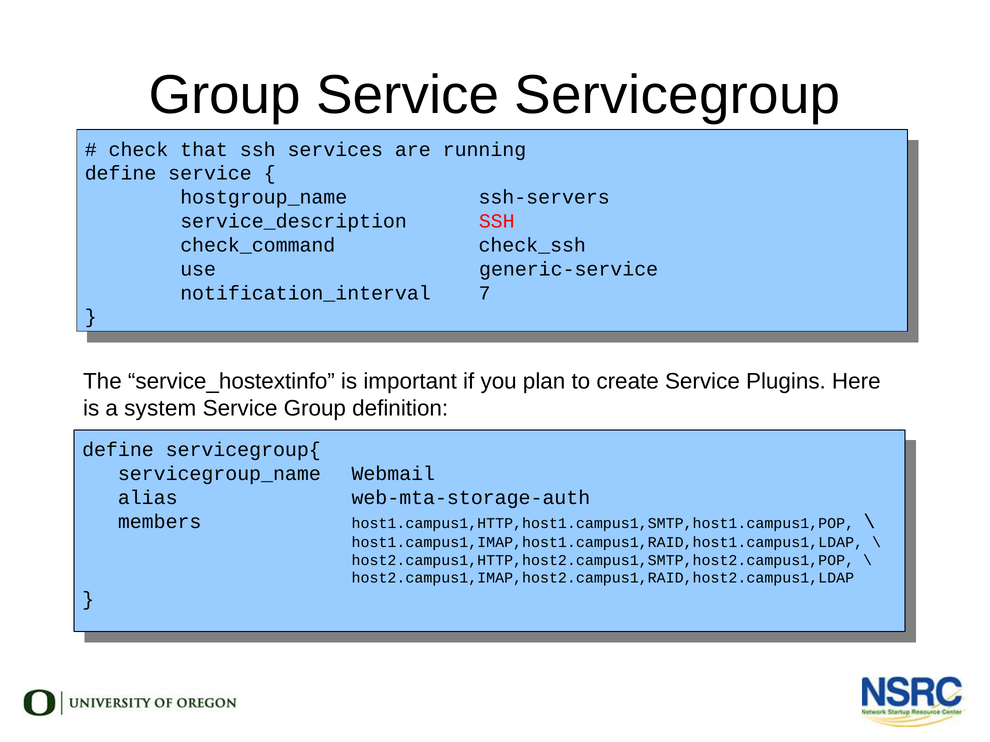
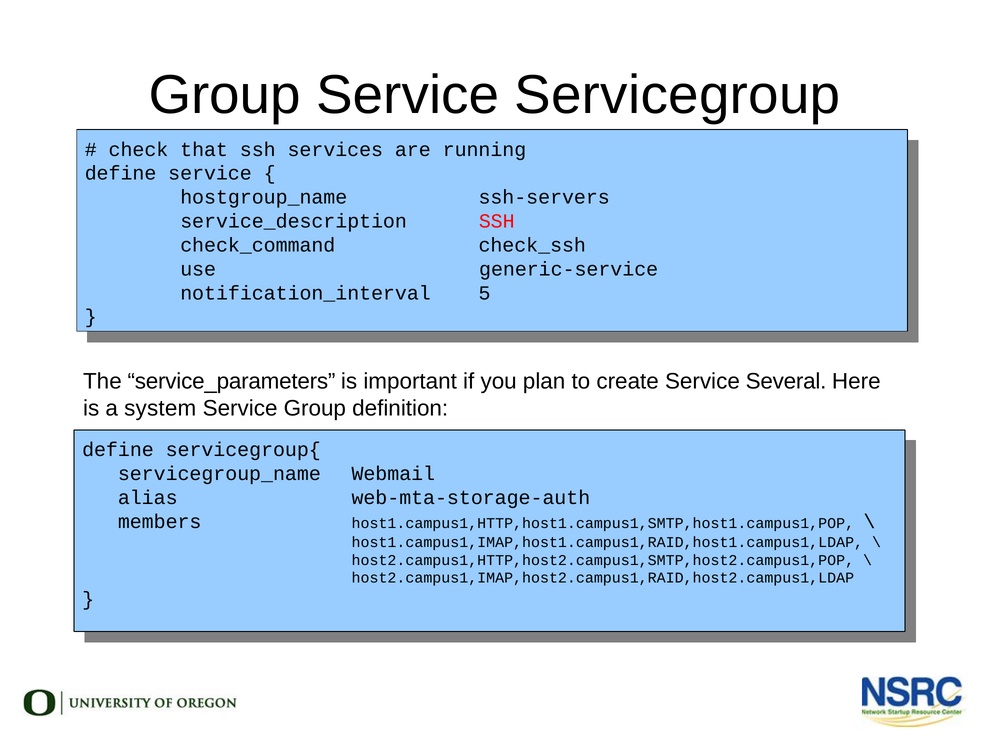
7: 7 -> 5
service_hostextinfo: service_hostextinfo -> service_parameters
Plugins: Plugins -> Several
